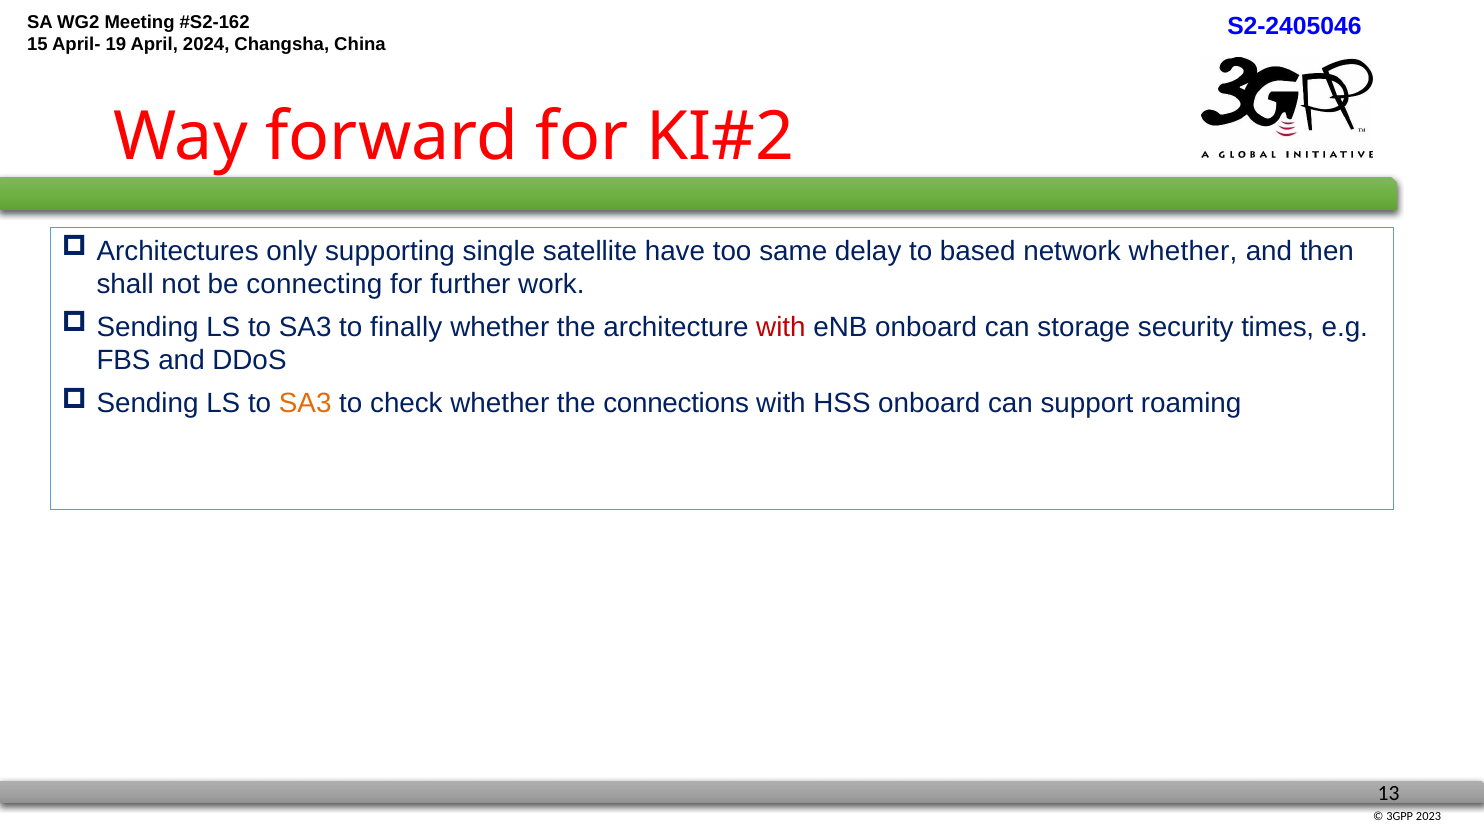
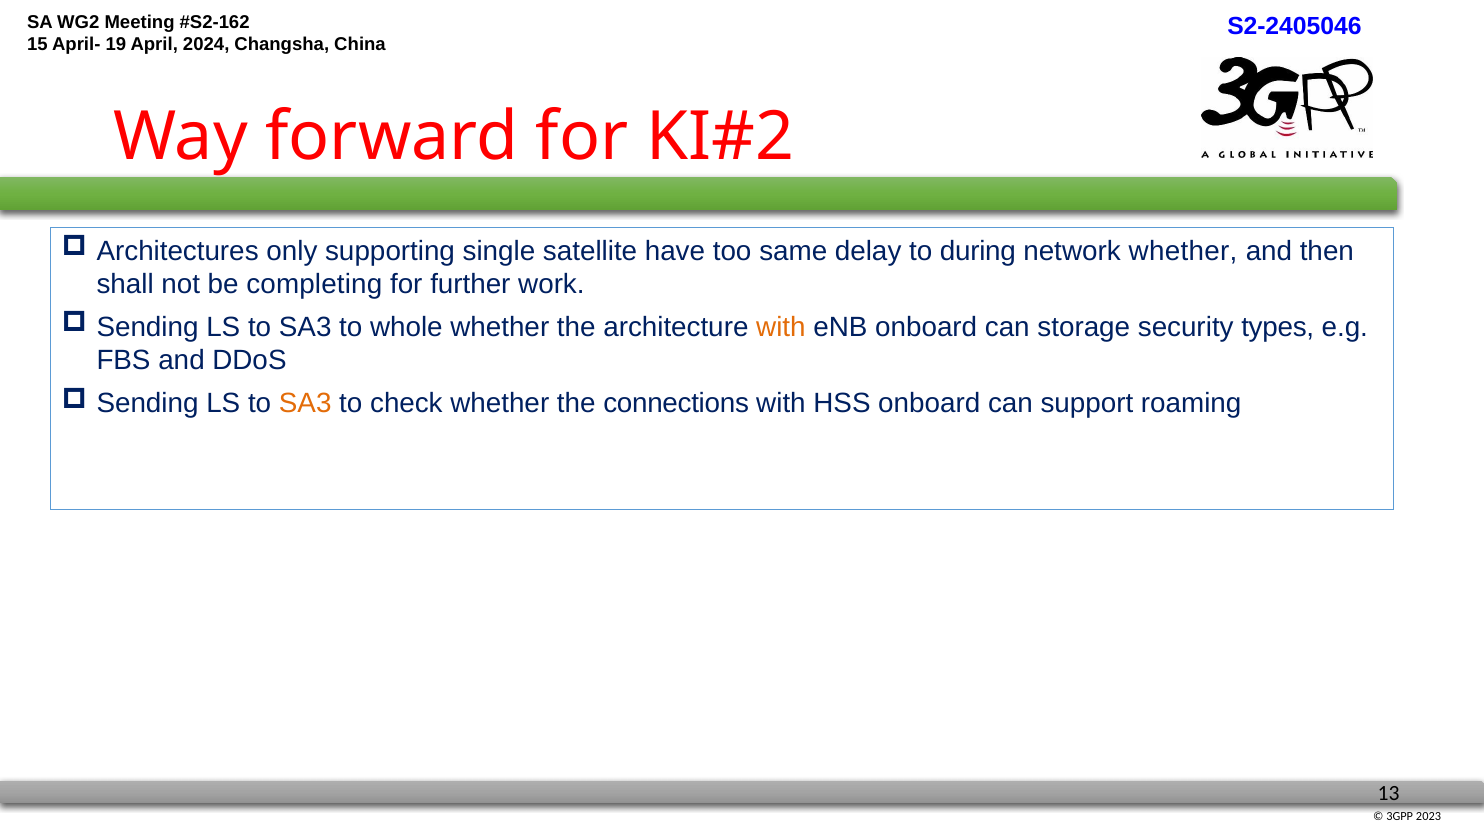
based: based -> during
connecting: connecting -> completing
finally: finally -> whole
with at (781, 327) colour: red -> orange
times: times -> types
